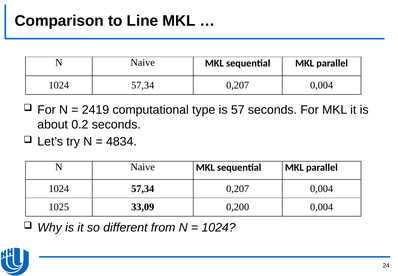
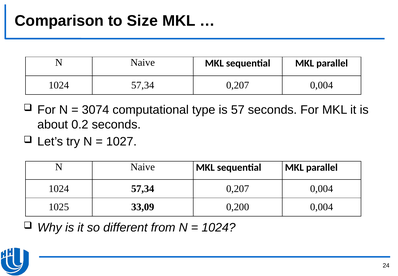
Line: Line -> Size
2419: 2419 -> 3074
4834: 4834 -> 1027
